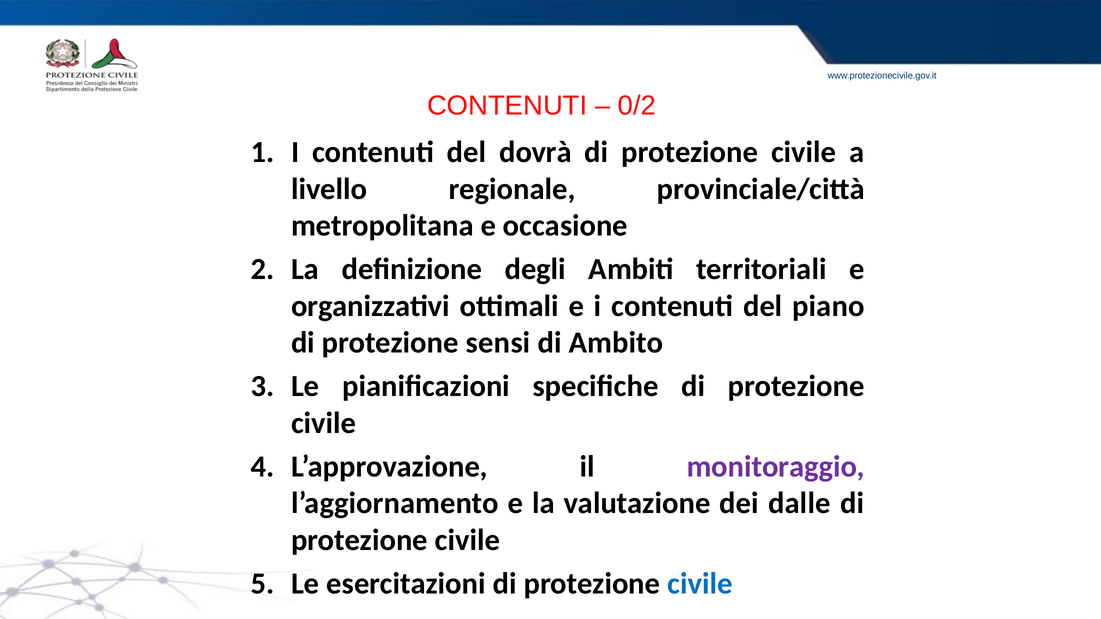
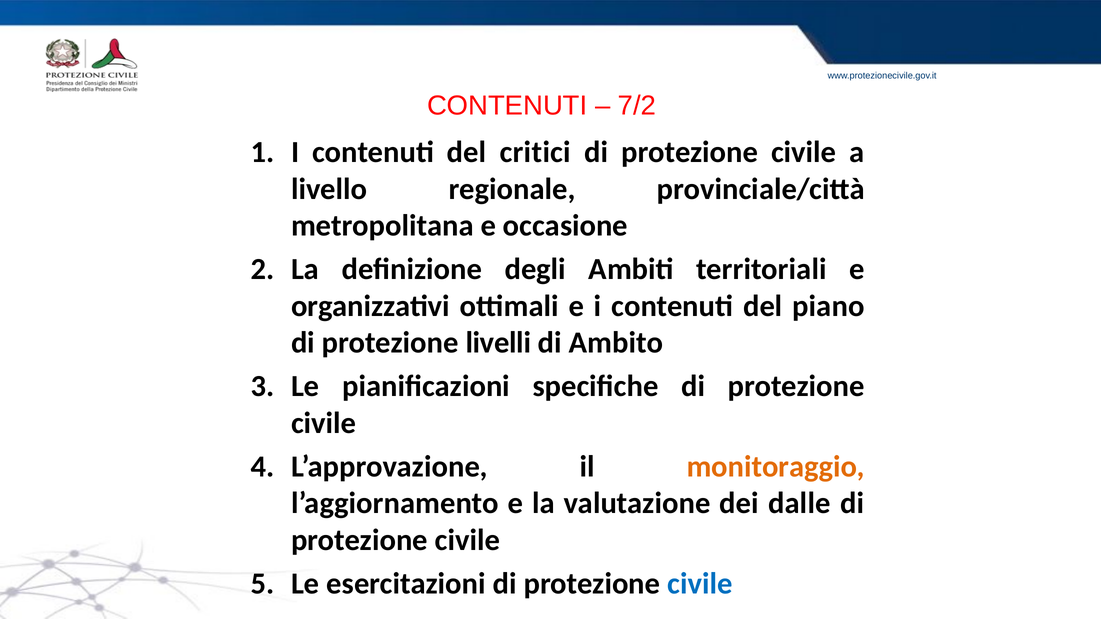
0/2: 0/2 -> 7/2
dovrà: dovrà -> critici
sensi: sensi -> livelli
monitoraggio colour: purple -> orange
